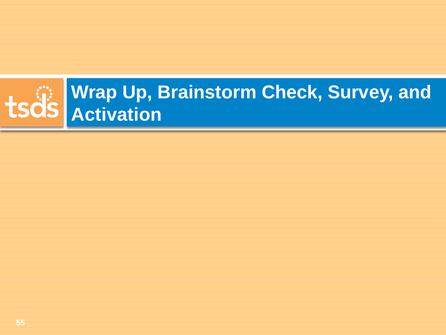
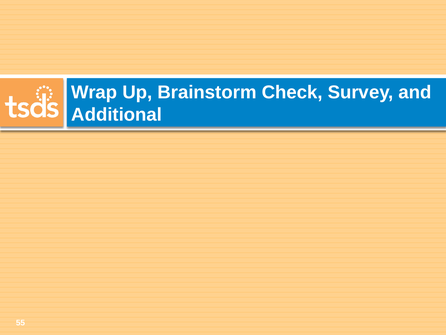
Activation: Activation -> Additional
